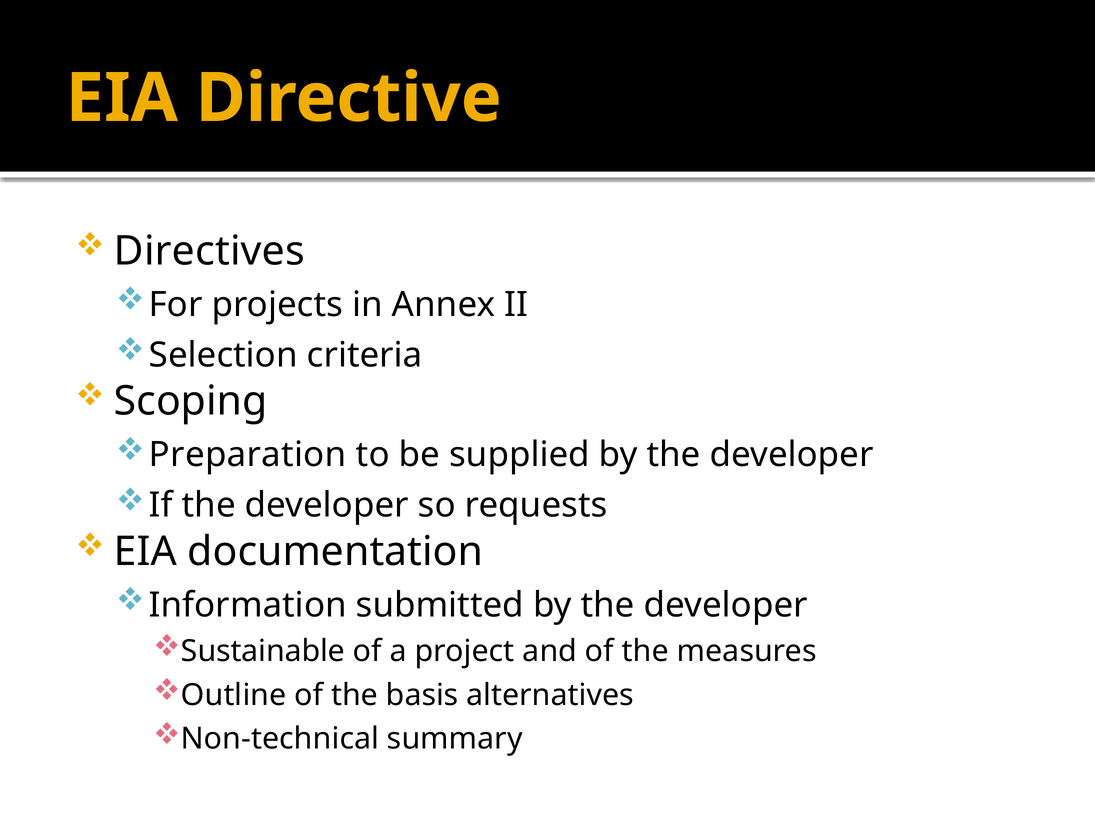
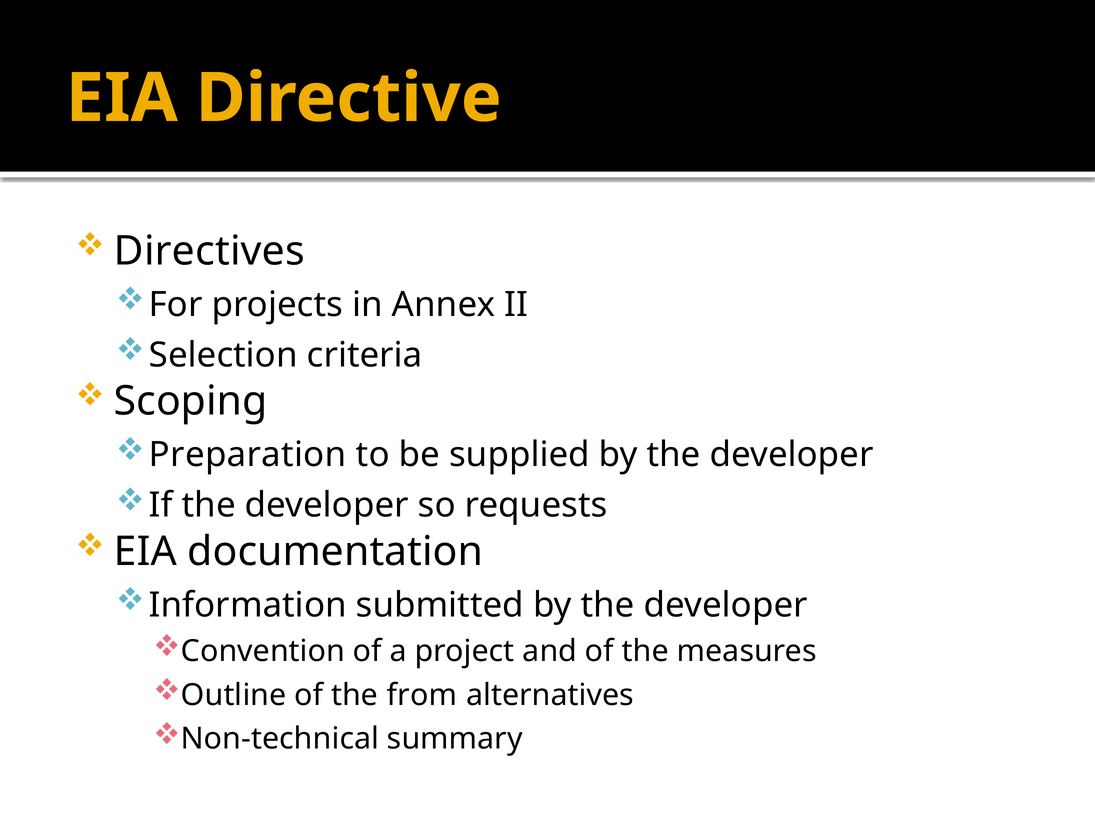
Sustainable: Sustainable -> Convention
basis: basis -> from
